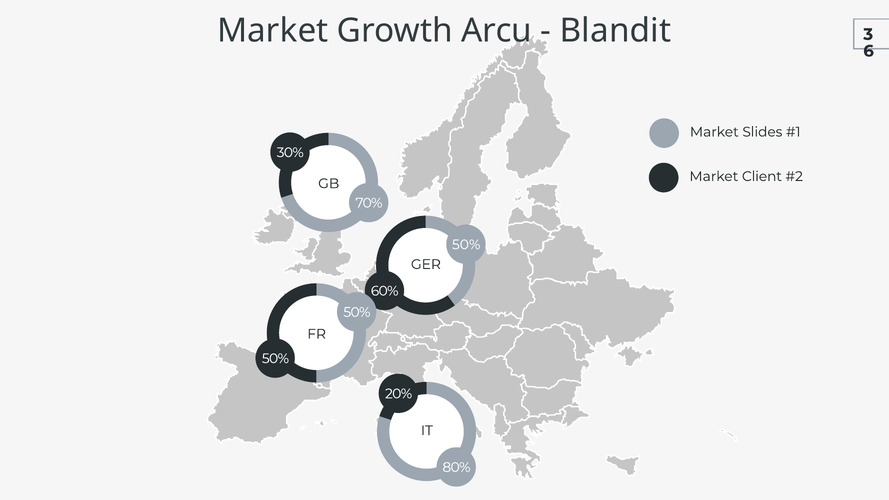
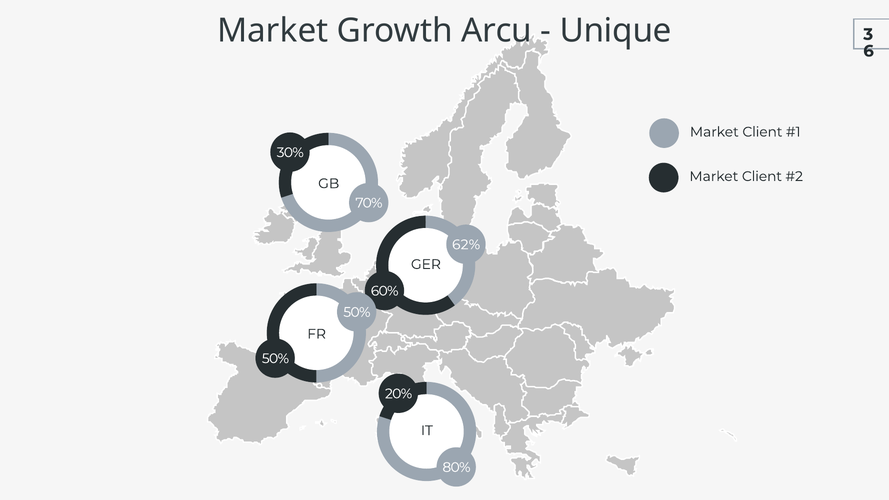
Blandit: Blandit -> Unique
Slides at (762, 132): Slides -> Client
50% at (466, 245): 50% -> 62%
